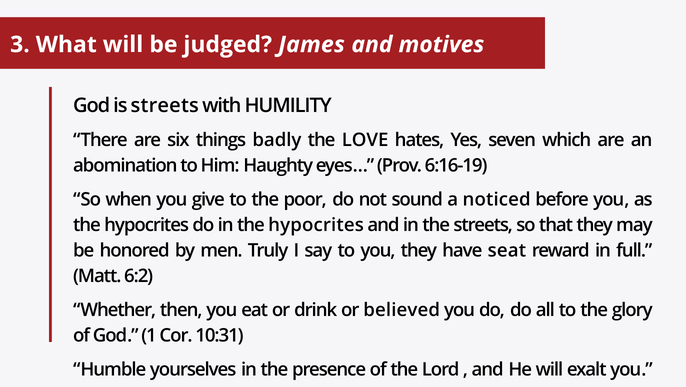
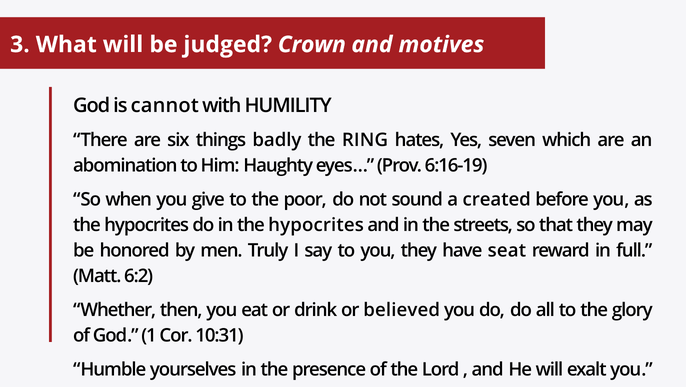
judged James: James -> Crown
is streets: streets -> cannot
LOVE: LOVE -> RING
noticed: noticed -> created
